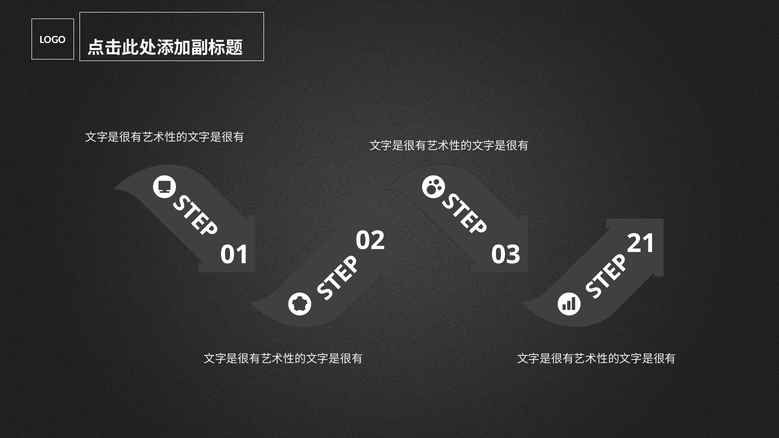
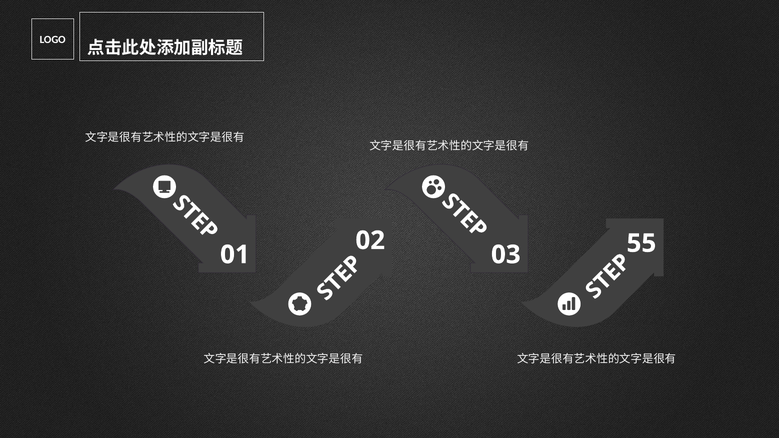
21: 21 -> 55
